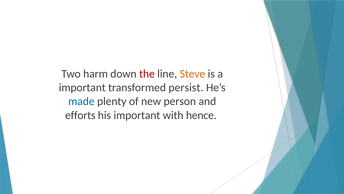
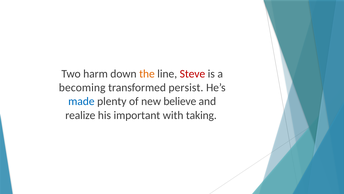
the colour: red -> orange
Steve colour: orange -> red
important at (82, 87): important -> becoming
person: person -> believe
efforts: efforts -> realize
hence: hence -> taking
